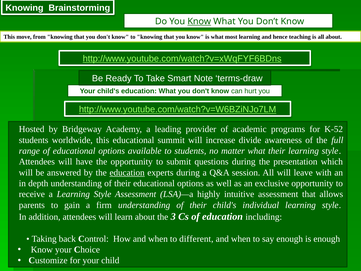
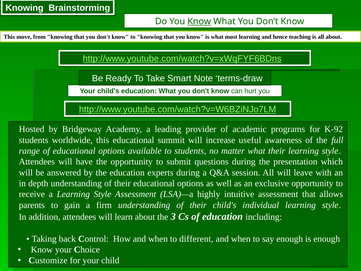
K-52: K-52 -> K-92
divide: divide -> useful
education at (127, 172) underline: present -> none
